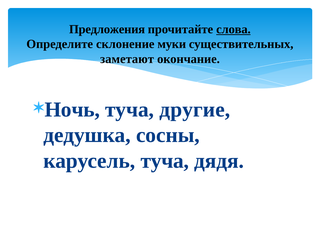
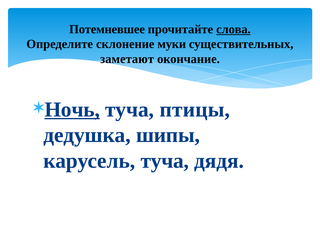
Предложения: Предложения -> Потемневшее
Ночь underline: none -> present
другие: другие -> птицы
сосны: сосны -> шипы
